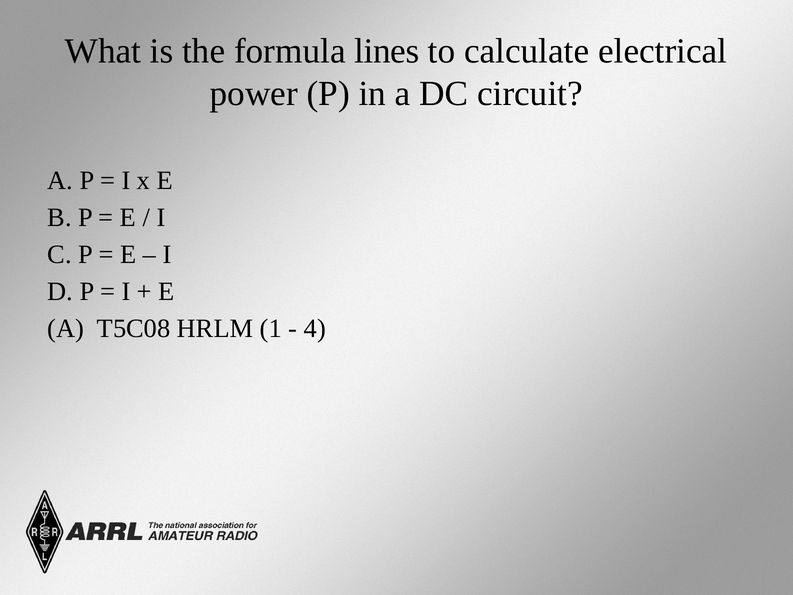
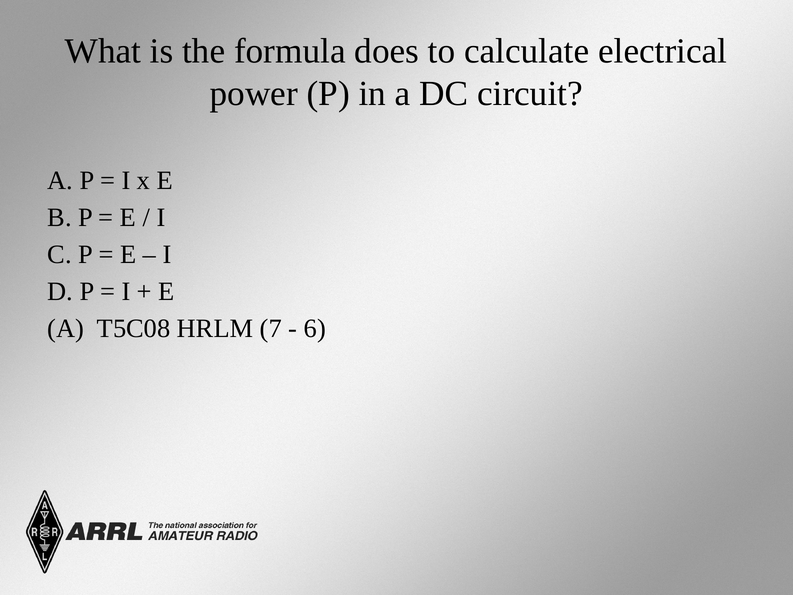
lines: lines -> does
1: 1 -> 7
4: 4 -> 6
